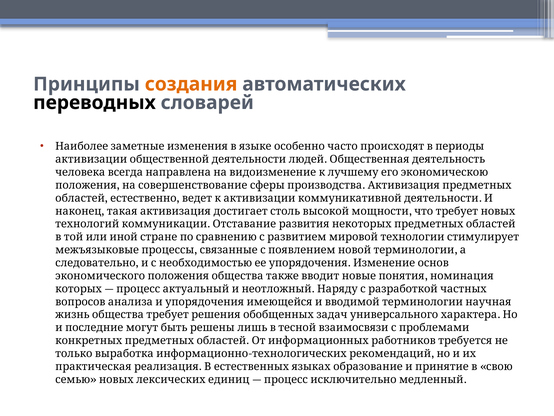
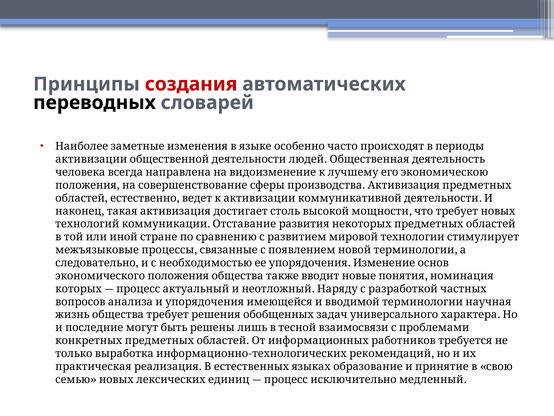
создания colour: orange -> red
